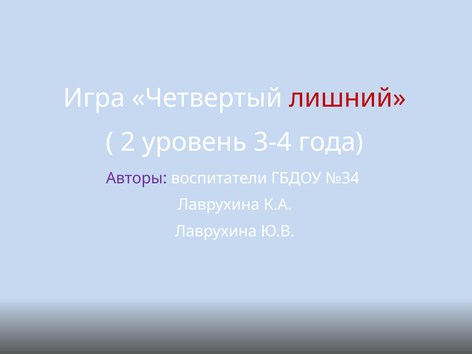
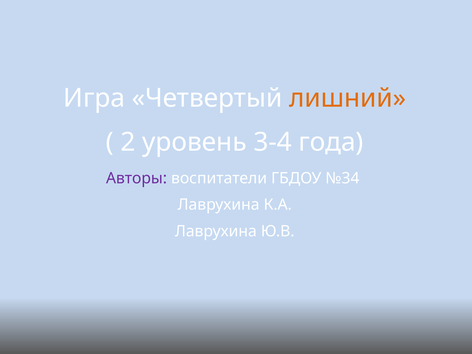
лишний colour: red -> orange
